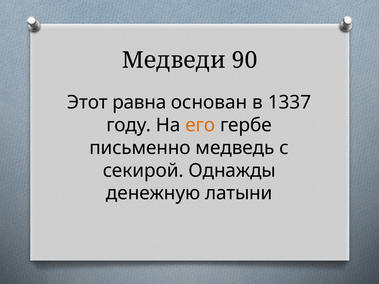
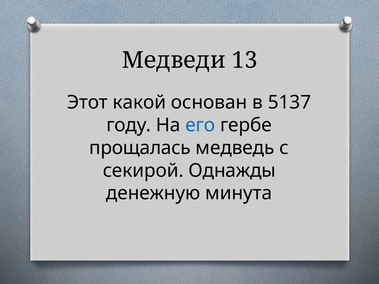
90: 90 -> 13
равна: равна -> какой
1337: 1337 -> 5137
его colour: orange -> blue
письменно: письменно -> прощалась
латыни: латыни -> минута
